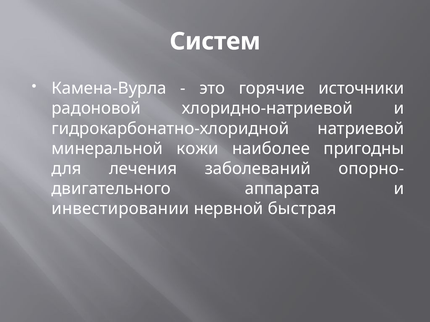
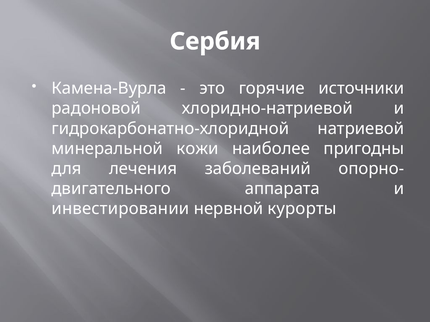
Систем: Систем -> Сербия
быстрая: быстрая -> курорты
